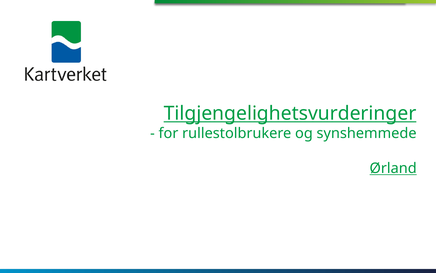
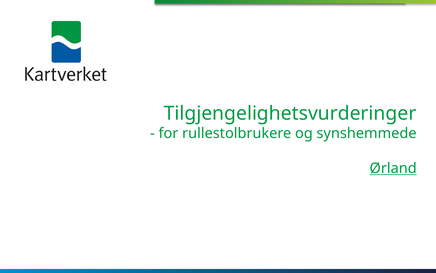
Tilgjengelighetsvurderinger underline: present -> none
